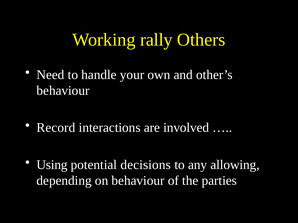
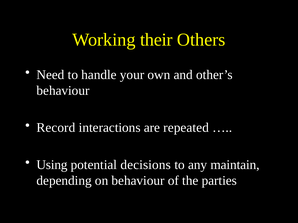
rally: rally -> their
involved: involved -> repeated
allowing: allowing -> maintain
